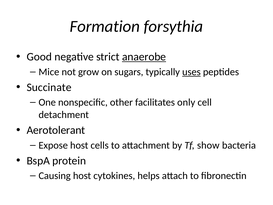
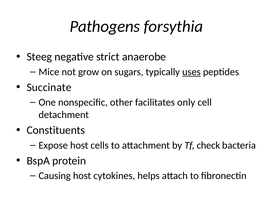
Formation: Formation -> Pathogens
Good: Good -> Steeg
anaerobe underline: present -> none
Aerotolerant: Aerotolerant -> Constituents
show: show -> check
